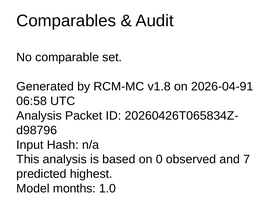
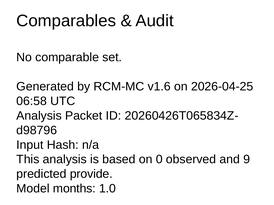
v1.8: v1.8 -> v1.6
2026-04-91: 2026-04-91 -> 2026-04-25
7: 7 -> 9
highest: highest -> provide
